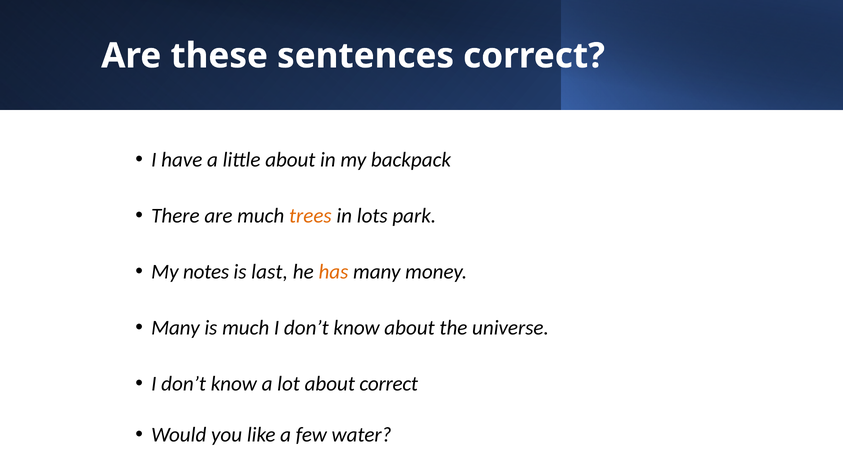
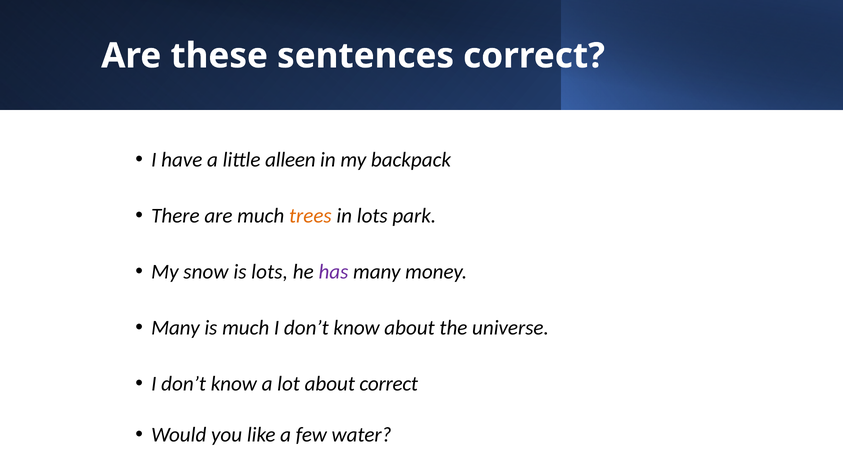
little about: about -> alleen
notes: notes -> snow
is last: last -> lots
has colour: orange -> purple
